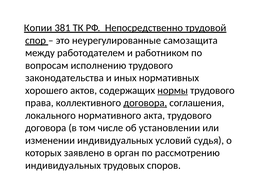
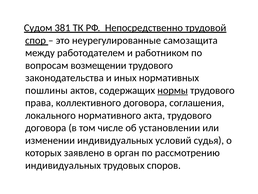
Копии: Копии -> Судом
исполнению: исполнению -> возмещении
хорошего: хорошего -> пошлины
договора at (145, 103) underline: present -> none
